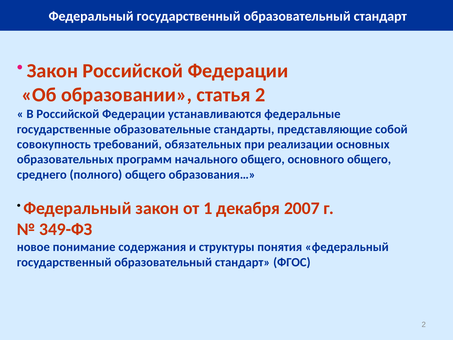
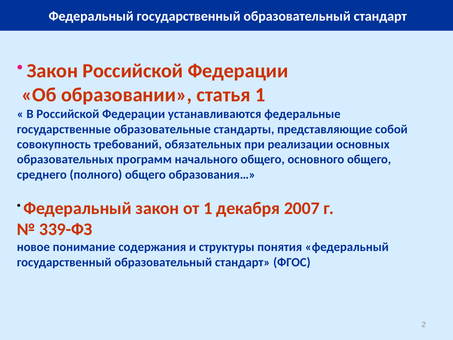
статья 2: 2 -> 1
349-ФЗ: 349-ФЗ -> 339-ФЗ
